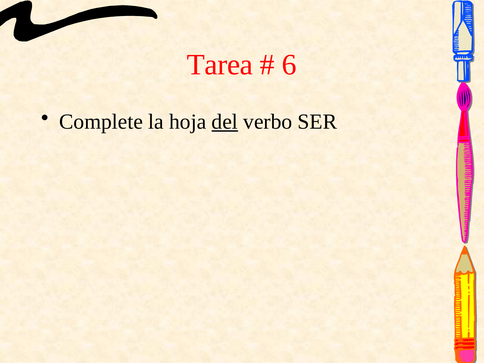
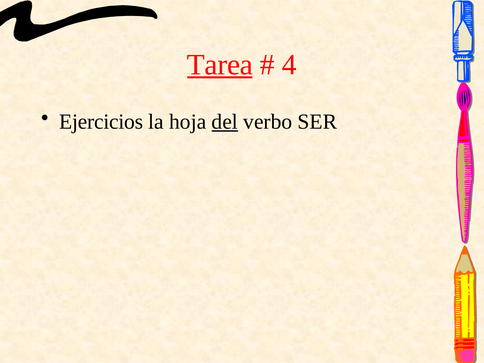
Tarea underline: none -> present
6: 6 -> 4
Complete: Complete -> Ejercicios
